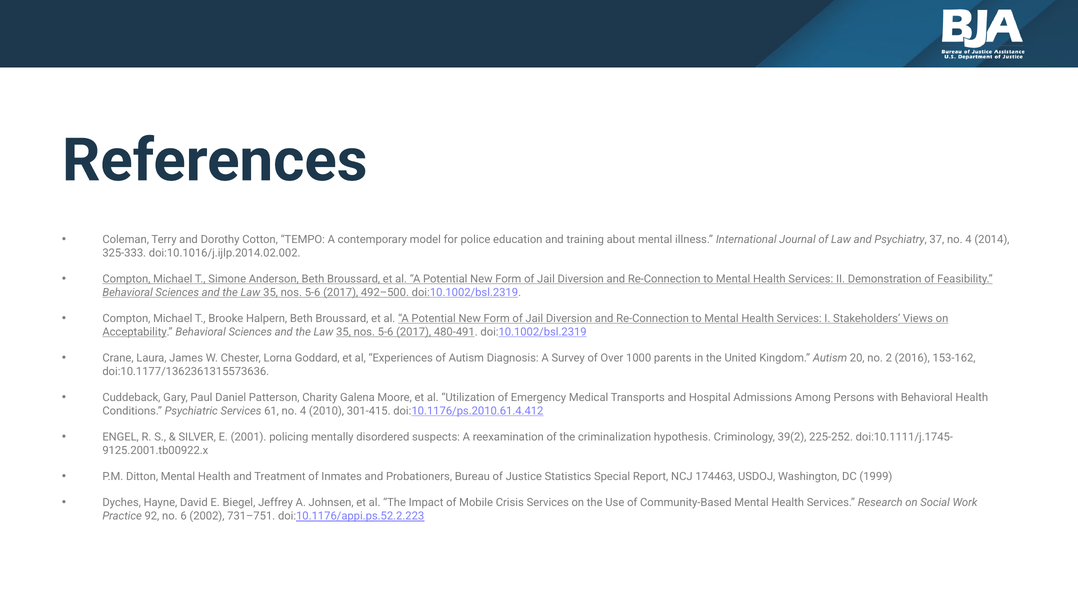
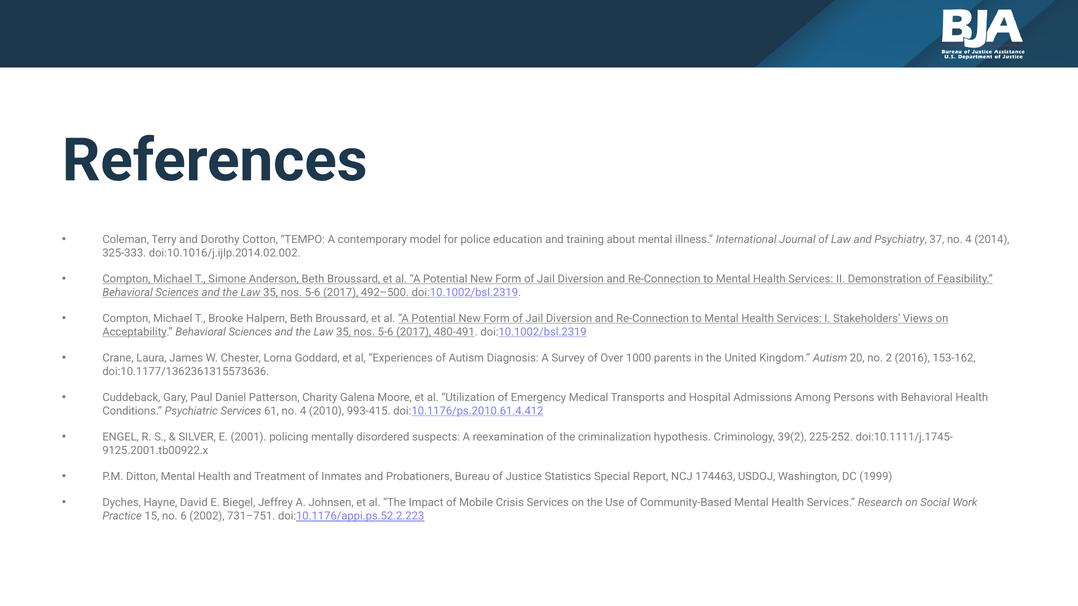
301-415: 301-415 -> 993-415
92: 92 -> 15
